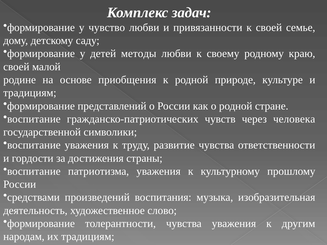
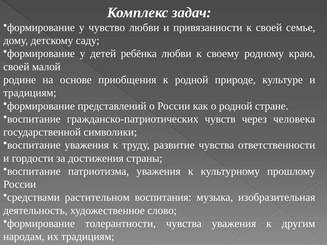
методы: методы -> ребёнка
произведений: произведений -> растительном
